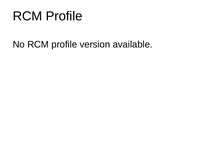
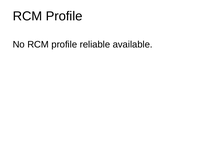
version: version -> reliable
